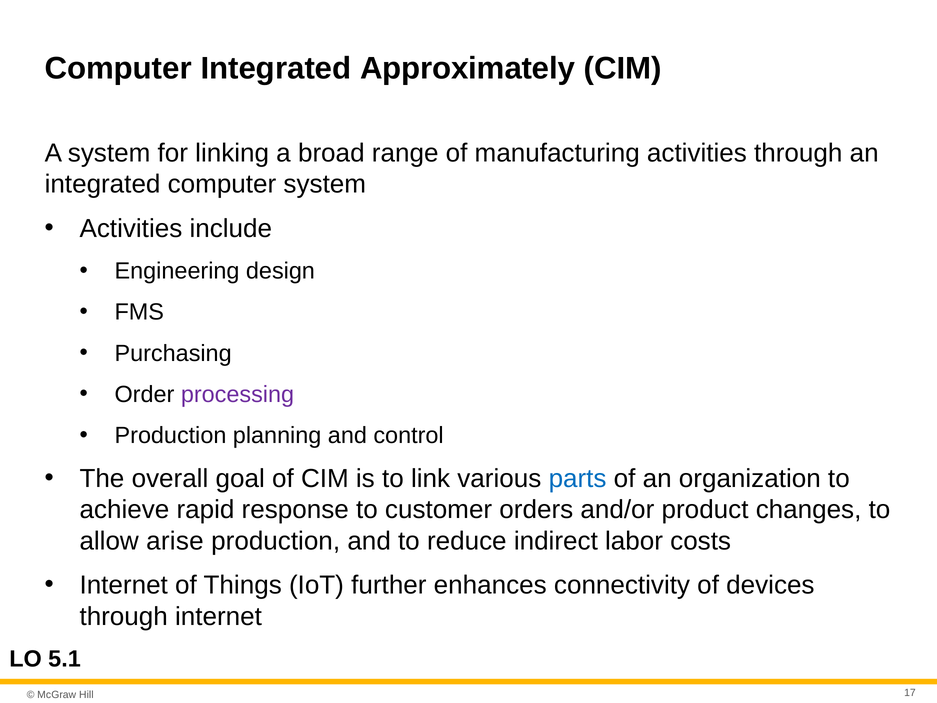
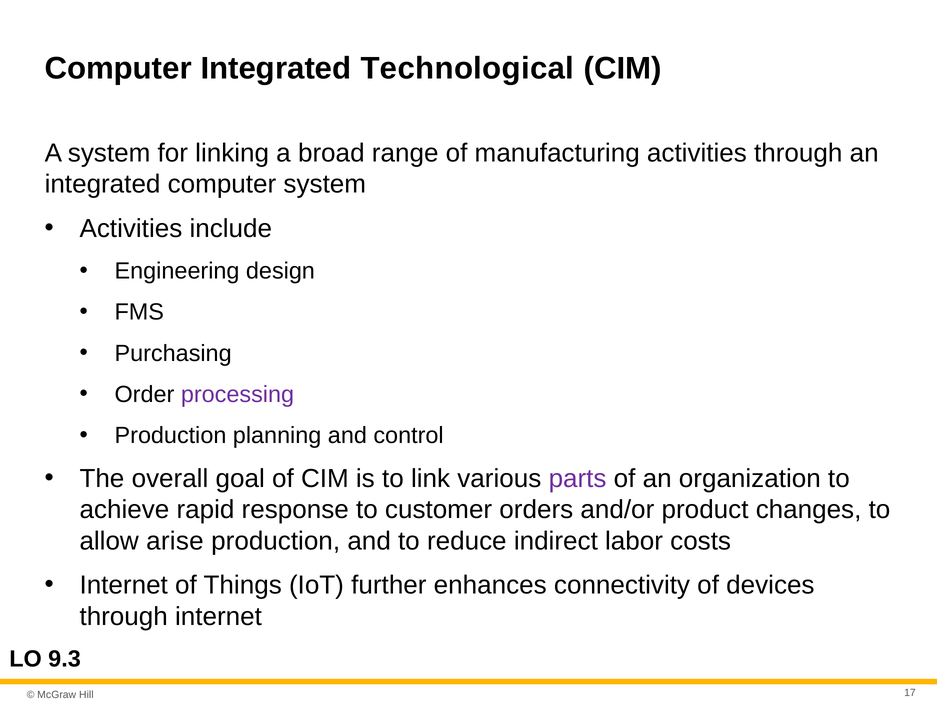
Approximately: Approximately -> Technological
parts colour: blue -> purple
5.1: 5.1 -> 9.3
